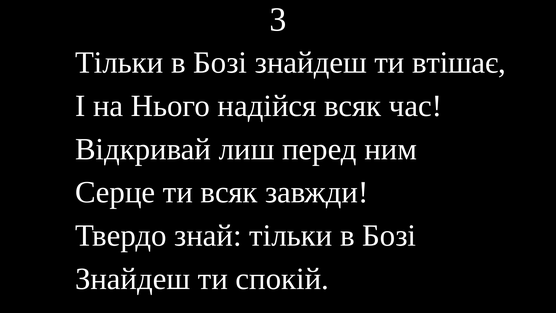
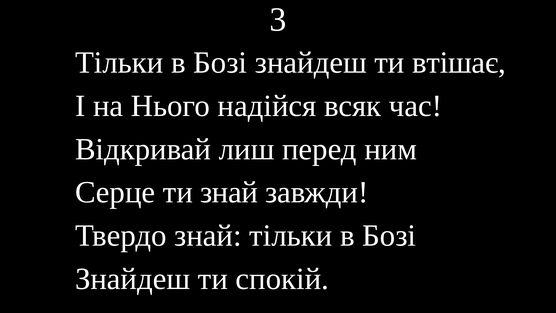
ти всяк: всяк -> знай
